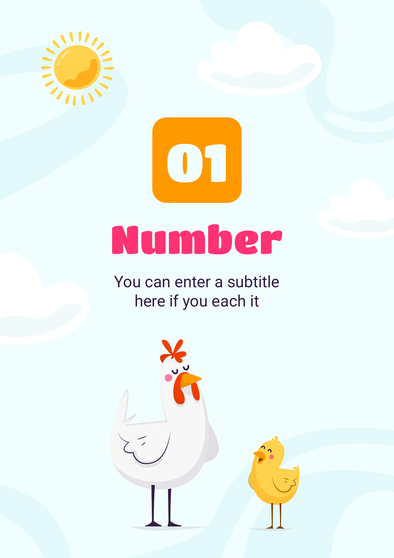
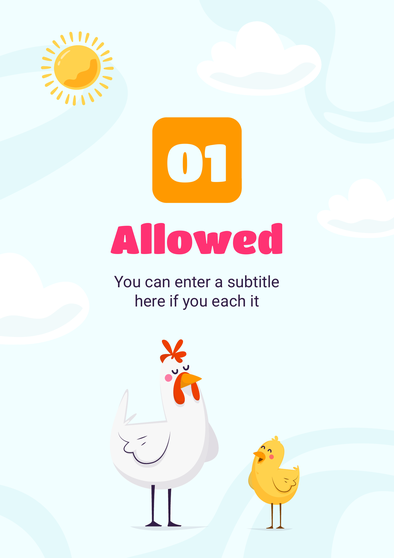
Number: Number -> Allowed
